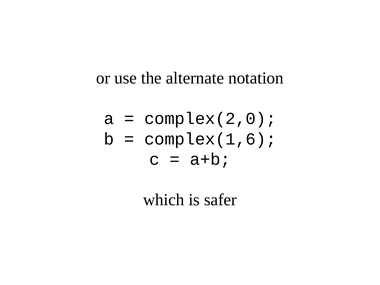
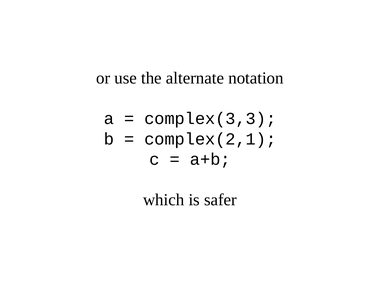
complex(2,0: complex(2,0 -> complex(3,3
complex(1,6: complex(1,6 -> complex(2,1
